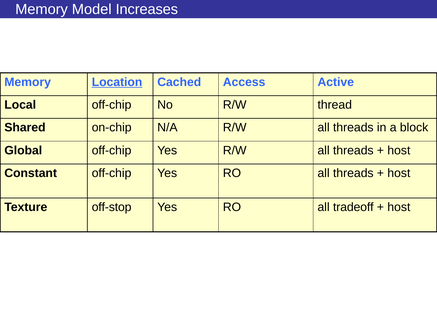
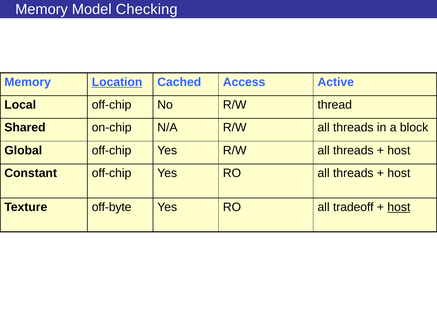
Increases: Increases -> Checking
off-stop: off-stop -> off-byte
host at (399, 207) underline: none -> present
